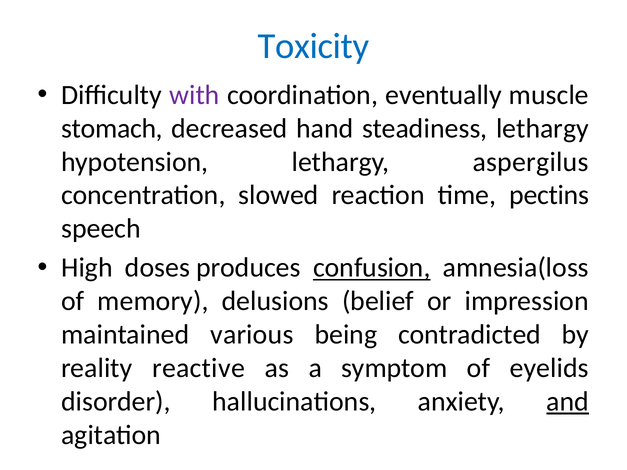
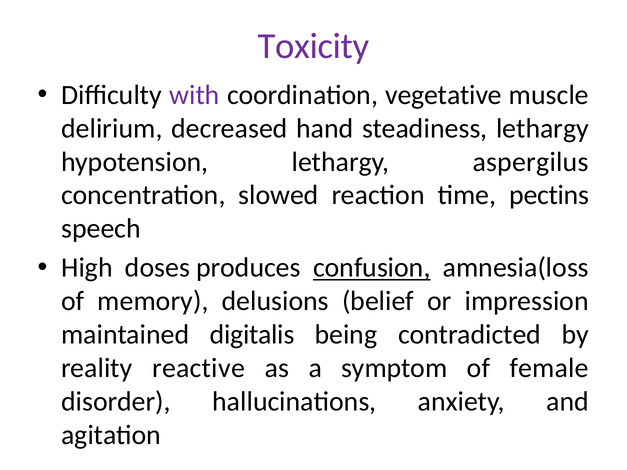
Toxicity colour: blue -> purple
eventually: eventually -> vegetative
stomach: stomach -> delirium
various: various -> digitalis
eyelids: eyelids -> female
and underline: present -> none
